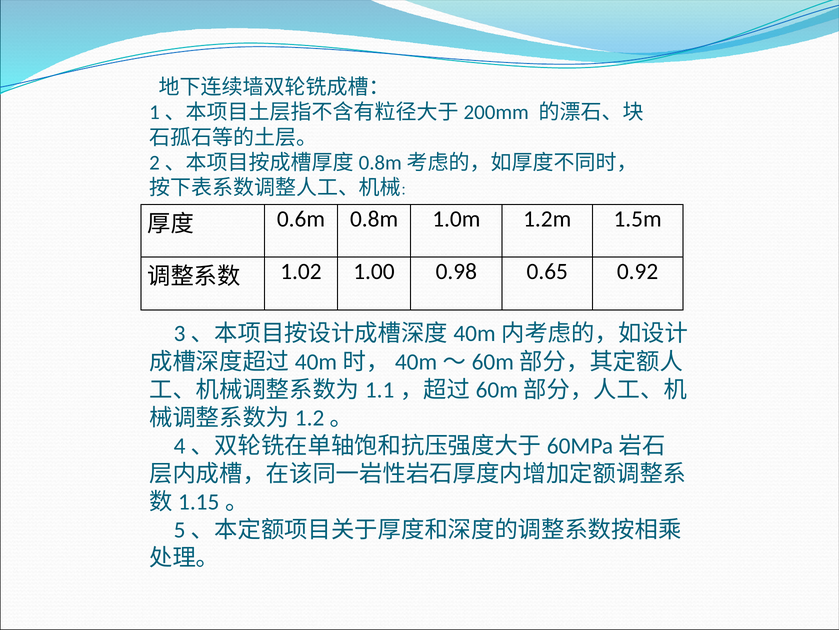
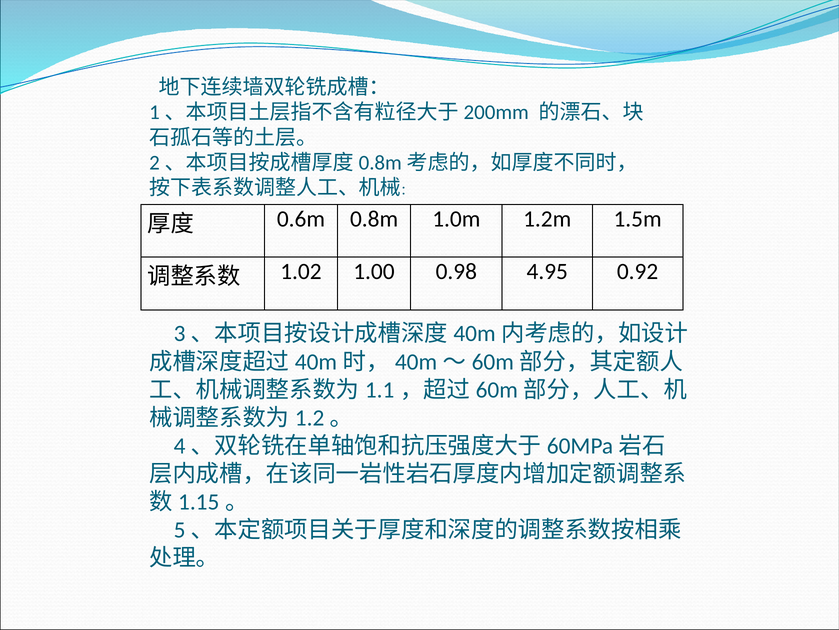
0.65: 0.65 -> 4.95
